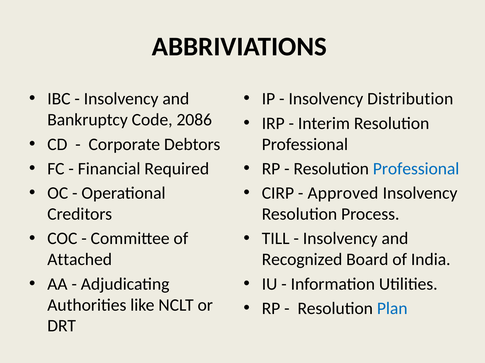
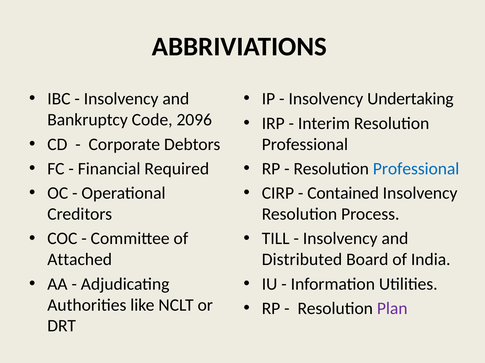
Distribution: Distribution -> Undertaking
2086: 2086 -> 2096
Approved: Approved -> Contained
Recognized: Recognized -> Distributed
Plan colour: blue -> purple
